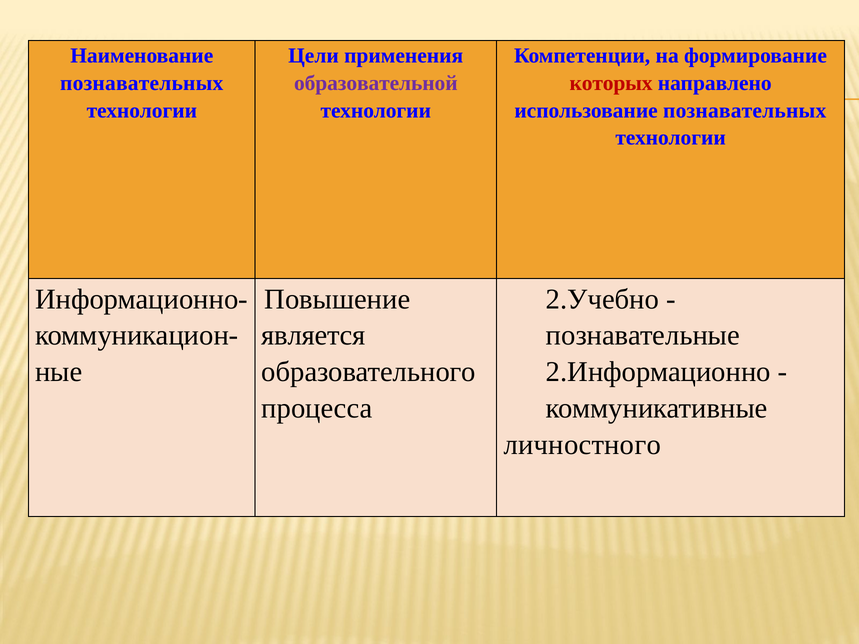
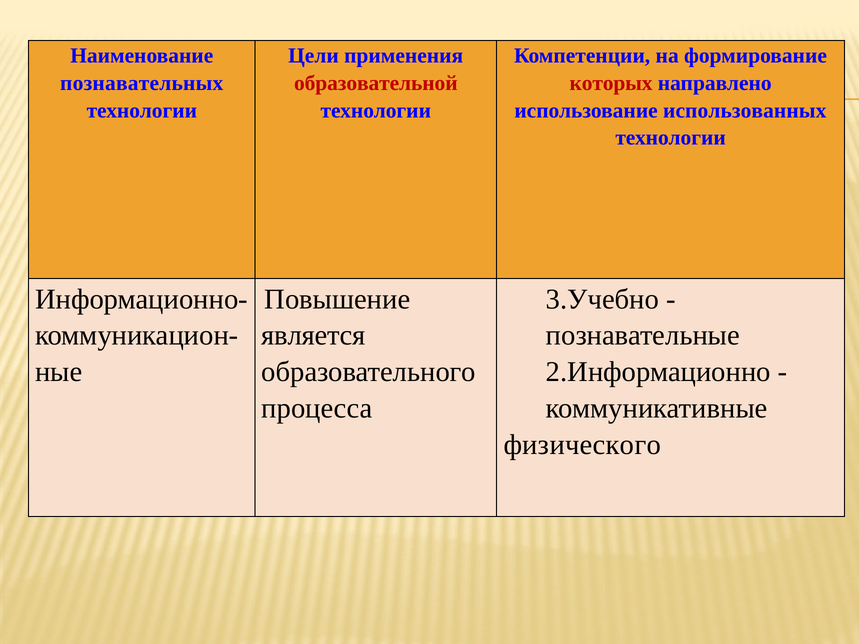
образовательной colour: purple -> red
использование познавательных: познавательных -> использованных
2.Учебно: 2.Учебно -> 3.Учебно
личностного: личностного -> физического
